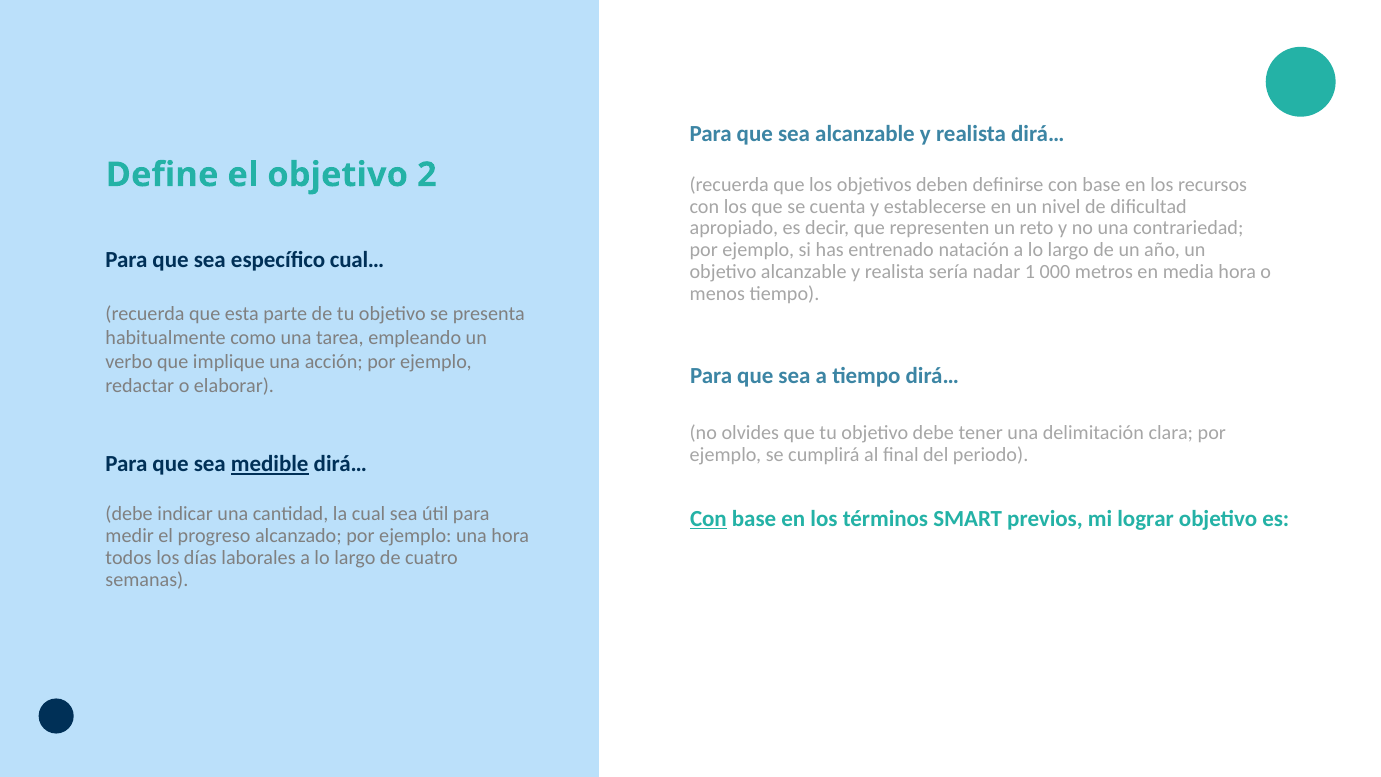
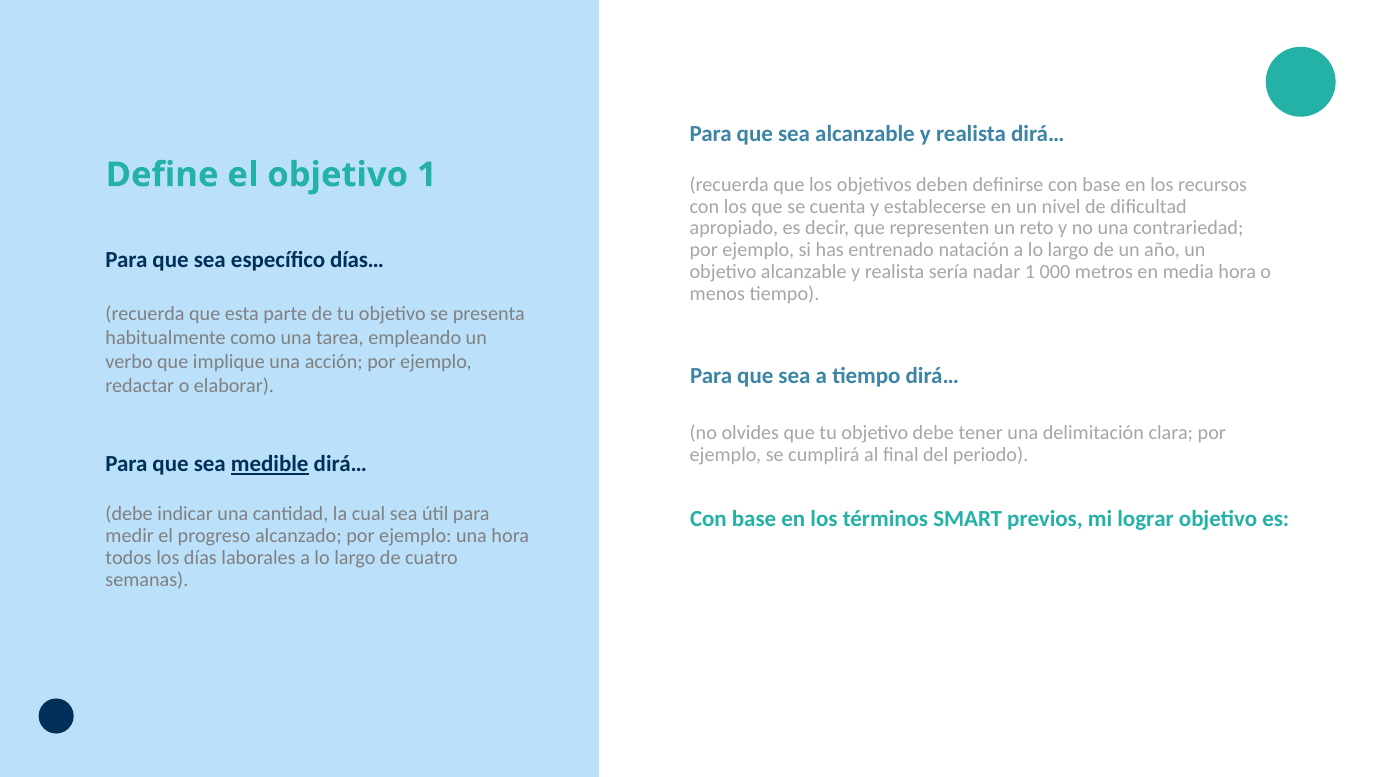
objetivo 2: 2 -> 1
cual…: cual… -> días…
Con at (708, 519) underline: present -> none
